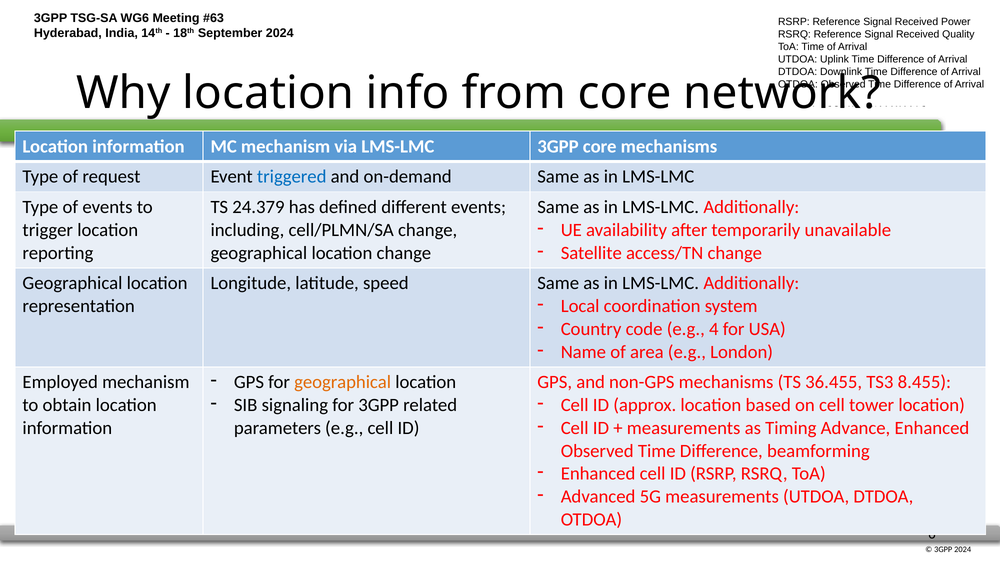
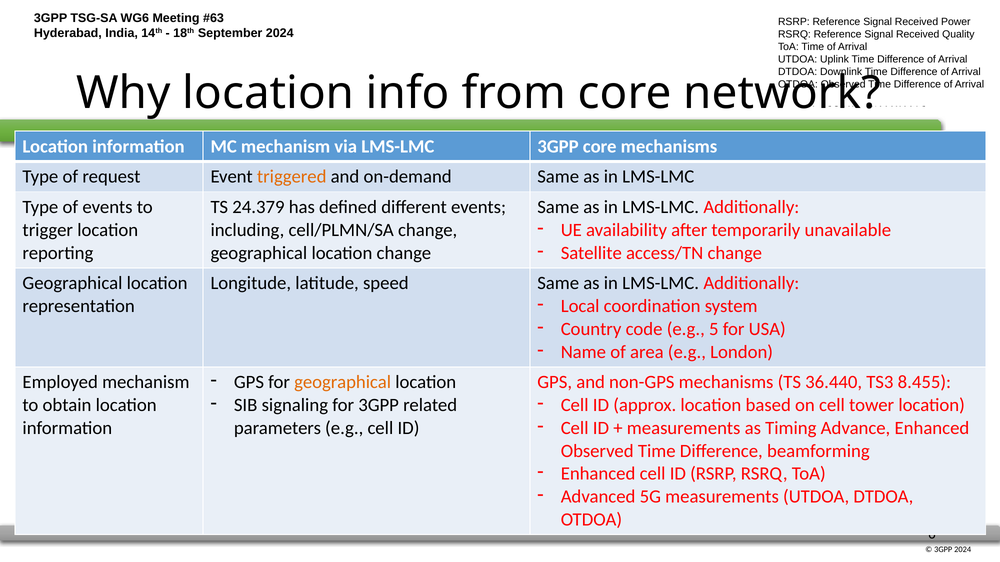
triggered colour: blue -> orange
4: 4 -> 5
36.455: 36.455 -> 36.440
